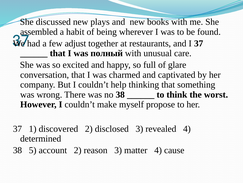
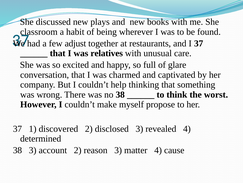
assembled: assembled -> classroom
полный: полный -> relatives
38 5: 5 -> 3
